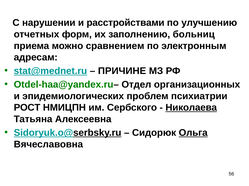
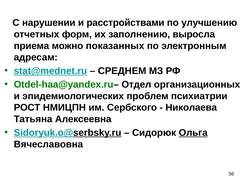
больниц: больниц -> выросла
сравнением: сравнением -> показанных
ПРИЧИНЕ: ПРИЧИНЕ -> СРЕДНЕМ
Николаева underline: present -> none
